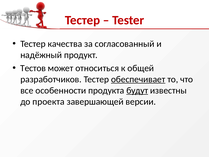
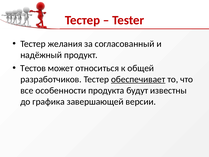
качества: качества -> желания
будут underline: present -> none
проекта: проекта -> графика
